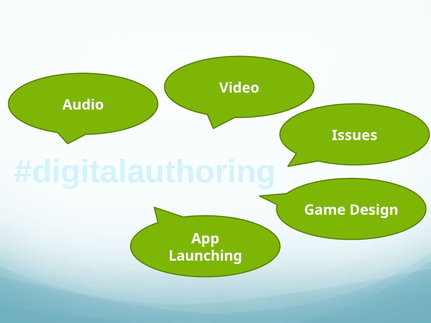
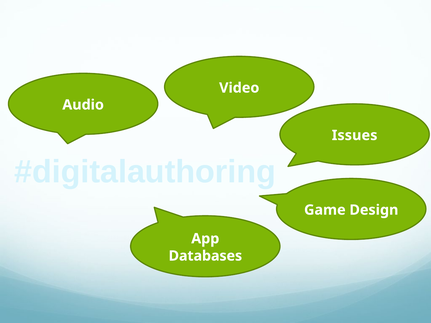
Launching: Launching -> Databases
